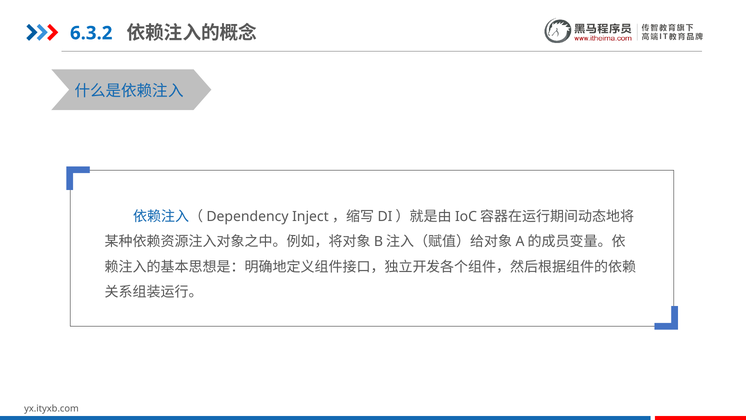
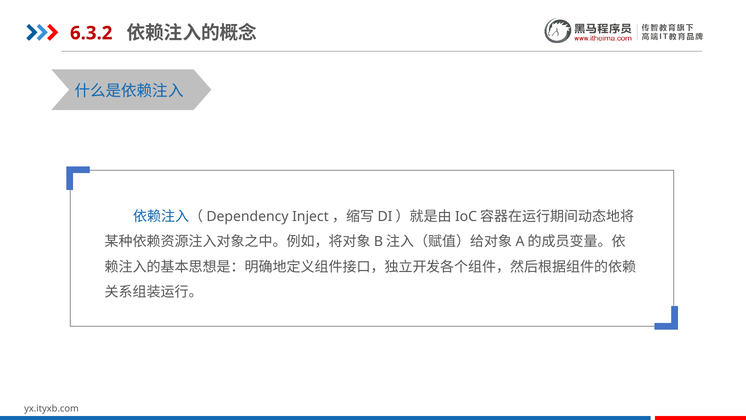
6.3.2 colour: blue -> red
